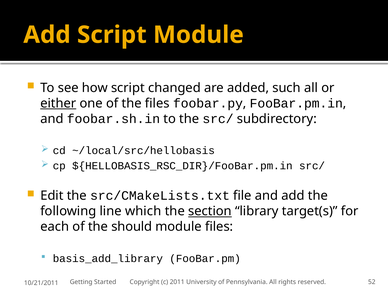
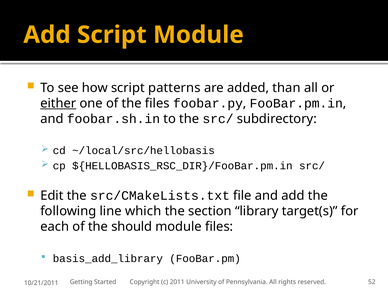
changed: changed -> patterns
such: such -> than
section underline: present -> none
